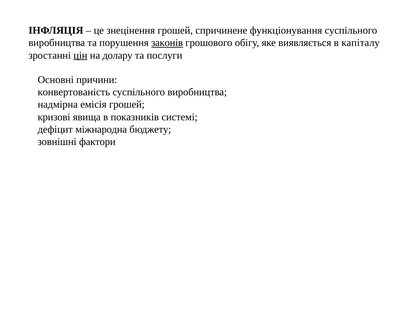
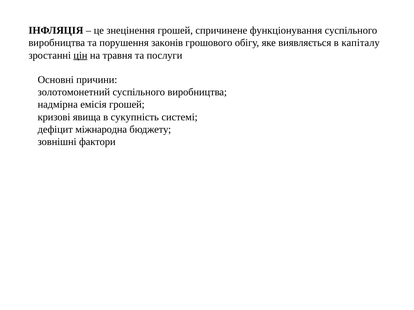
законів underline: present -> none
долару: долару -> травня
конвертованість: конвертованість -> золотомонетний
показників: показників -> сукупність
